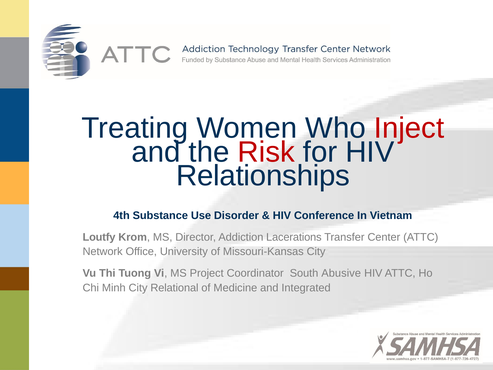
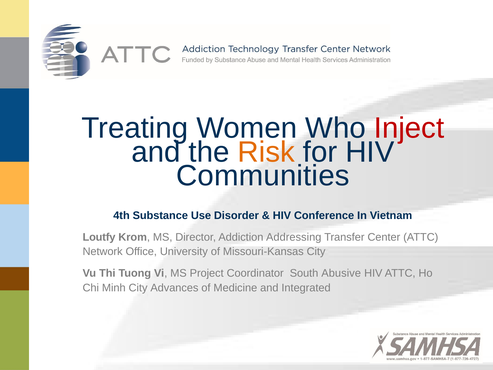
Risk colour: red -> orange
Relationships: Relationships -> Communities
Lacerations: Lacerations -> Addressing
Relational: Relational -> Advances
